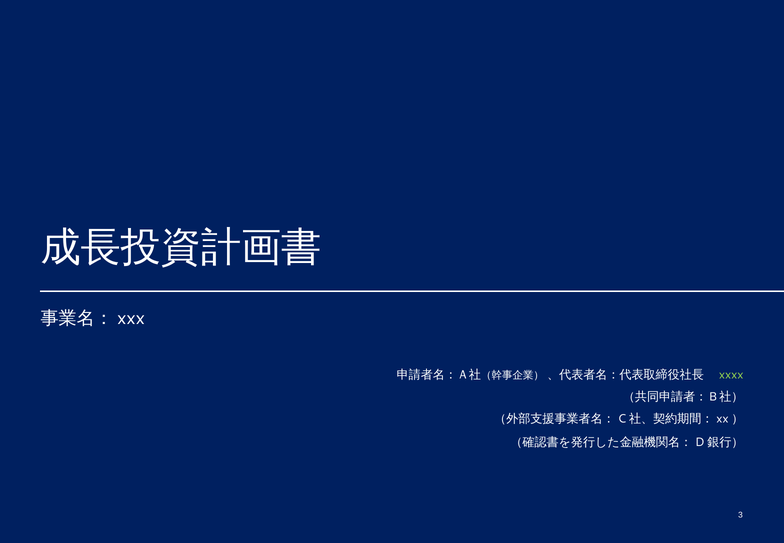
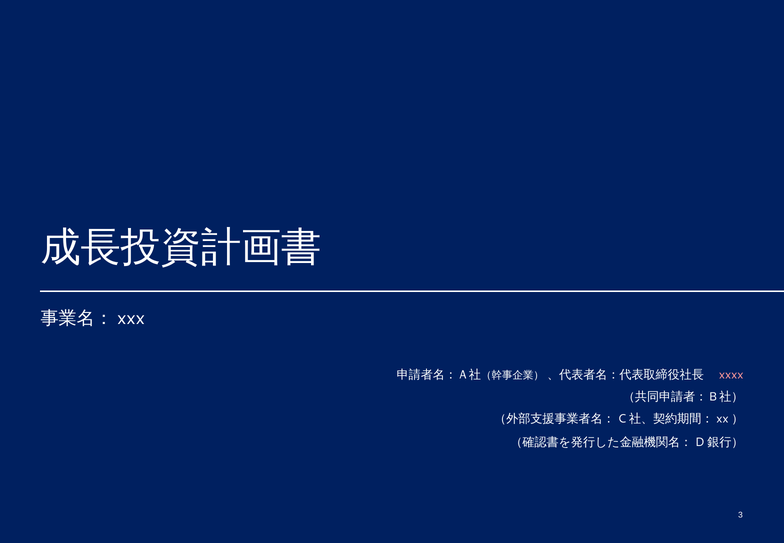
xxxx colour: light green -> pink
